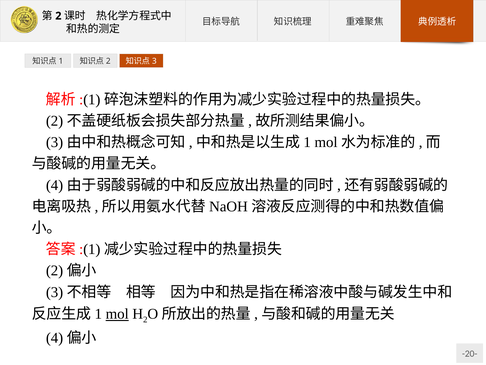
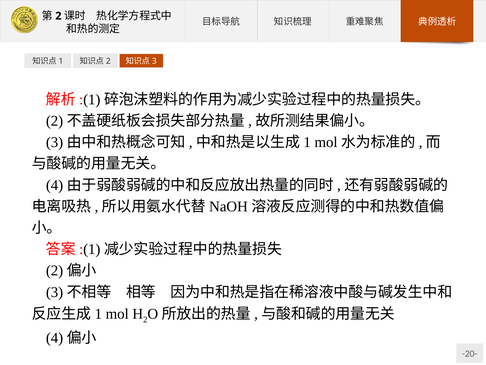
mol underline: present -> none
